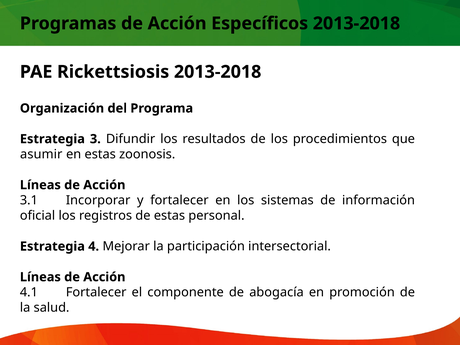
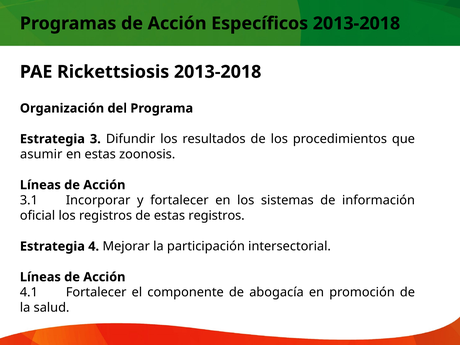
estas personal: personal -> registros
